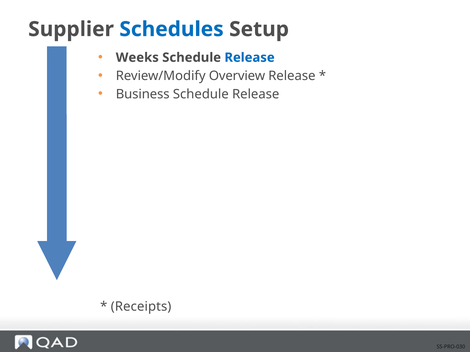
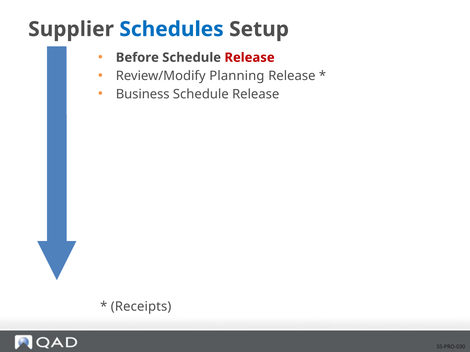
Weeks: Weeks -> Before
Release at (250, 58) colour: blue -> red
Overview: Overview -> Planning
